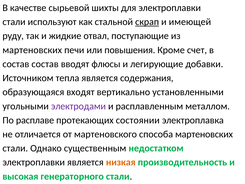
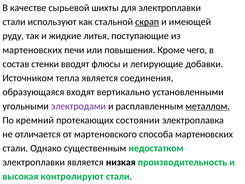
отвал: отвал -> литья
счет: счет -> чего
состав состав: состав -> стенки
содержания: содержания -> соединения
металлом underline: none -> present
расплаве: расплаве -> кремний
низкая colour: orange -> black
генераторного: генераторного -> контролируют
